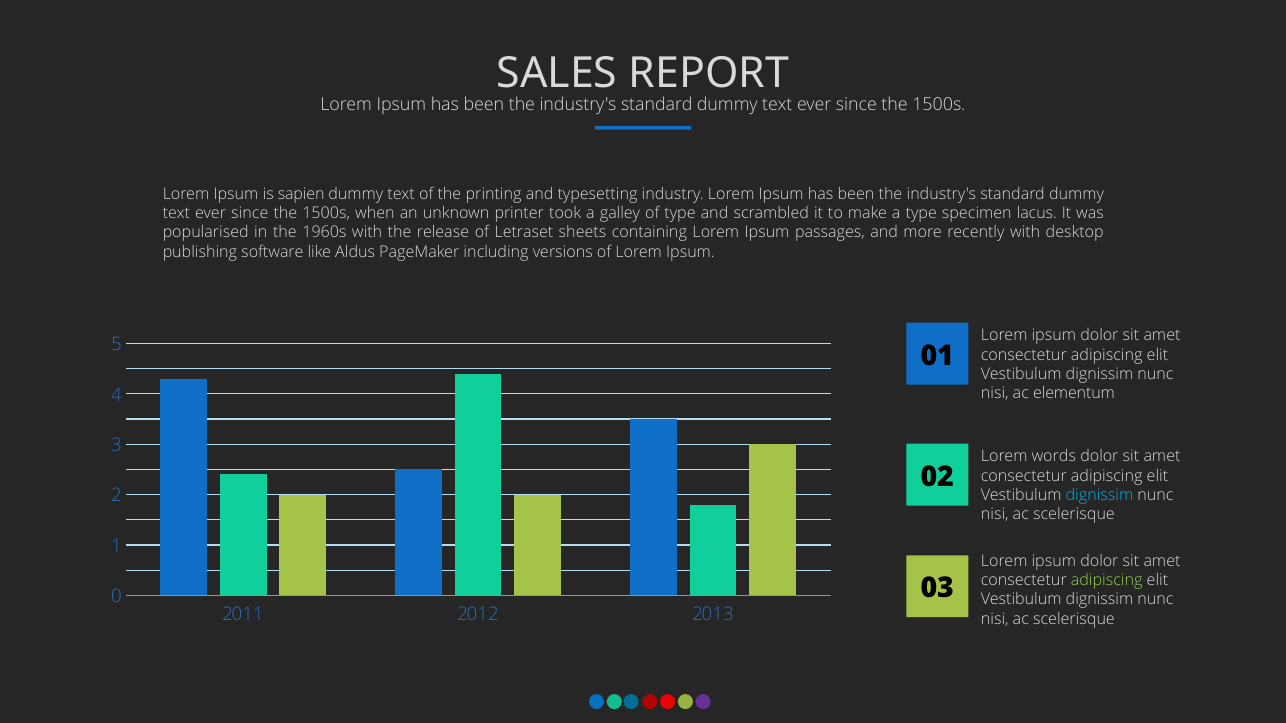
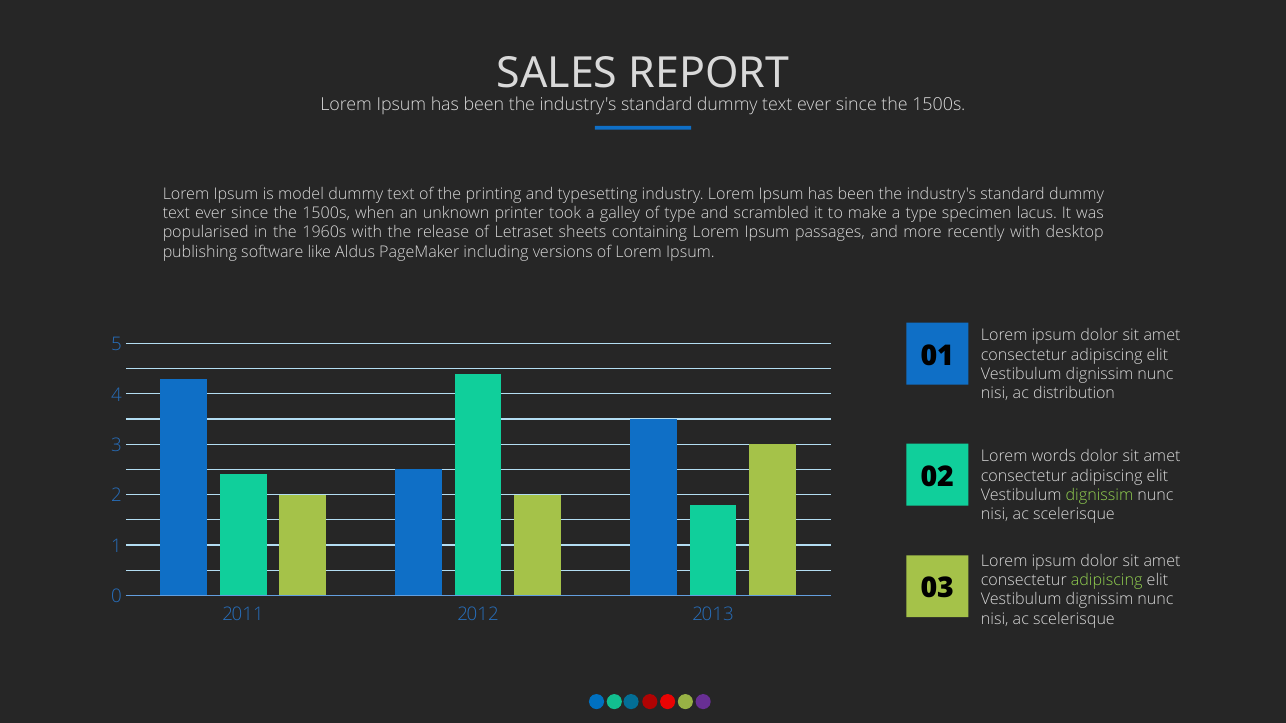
sapien: sapien -> model
elementum: elementum -> distribution
dignissim at (1099, 496) colour: light blue -> light green
